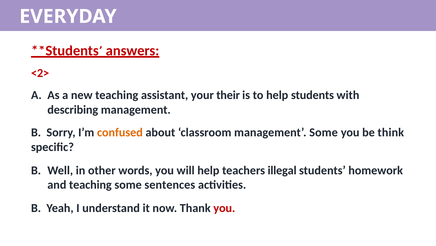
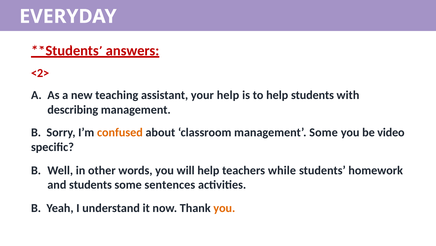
your their: their -> help
think: think -> video
illegal: illegal -> while
and teaching: teaching -> students
you at (224, 208) colour: red -> orange
